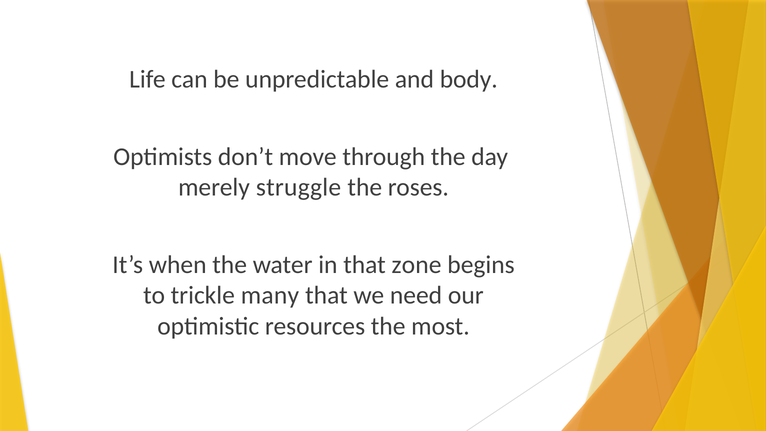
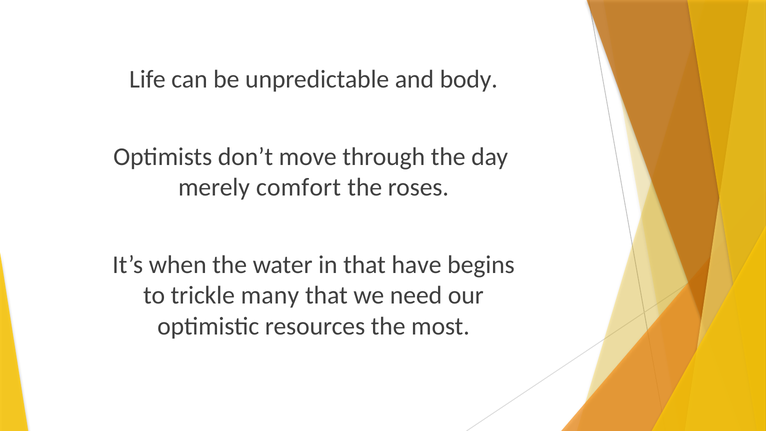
struggle: struggle -> comfort
zone: zone -> have
